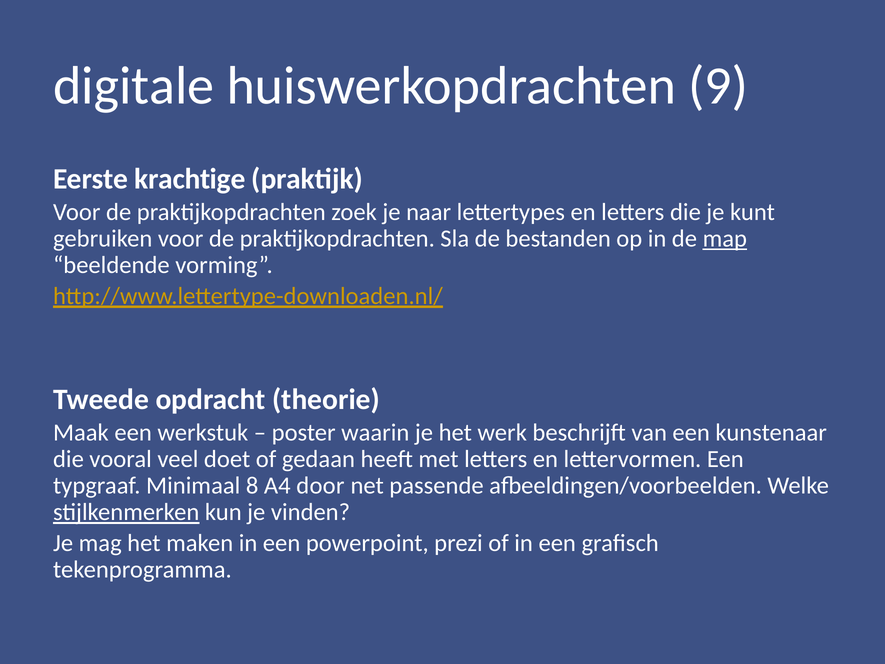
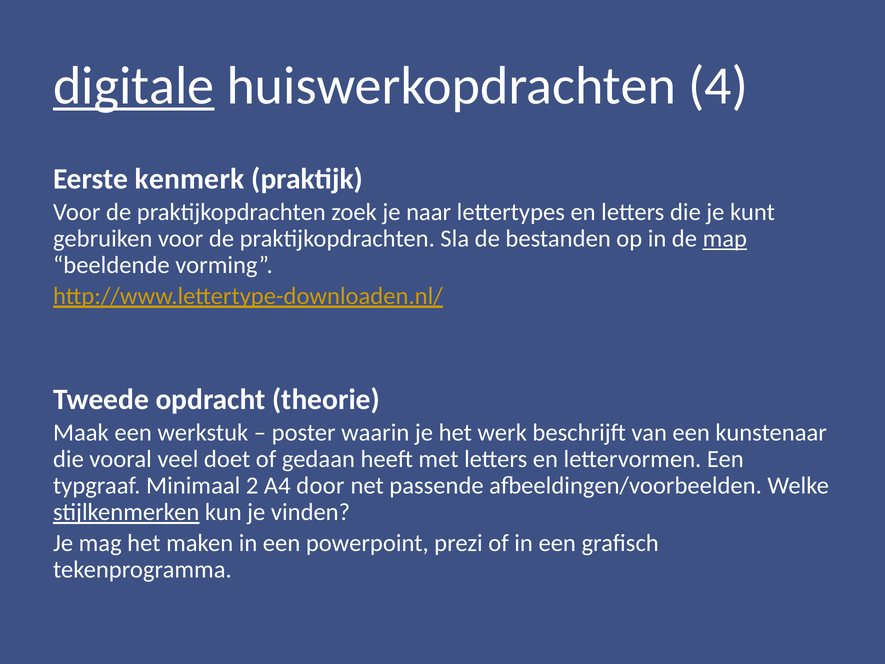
digitale underline: none -> present
9: 9 -> 4
krachtige: krachtige -> kenmerk
8: 8 -> 2
